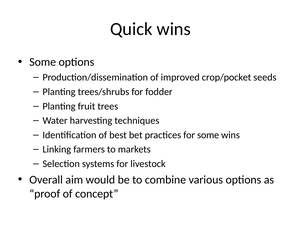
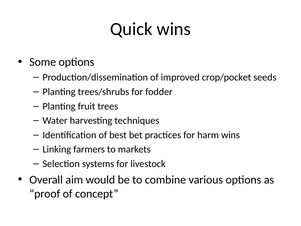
for some: some -> harm
